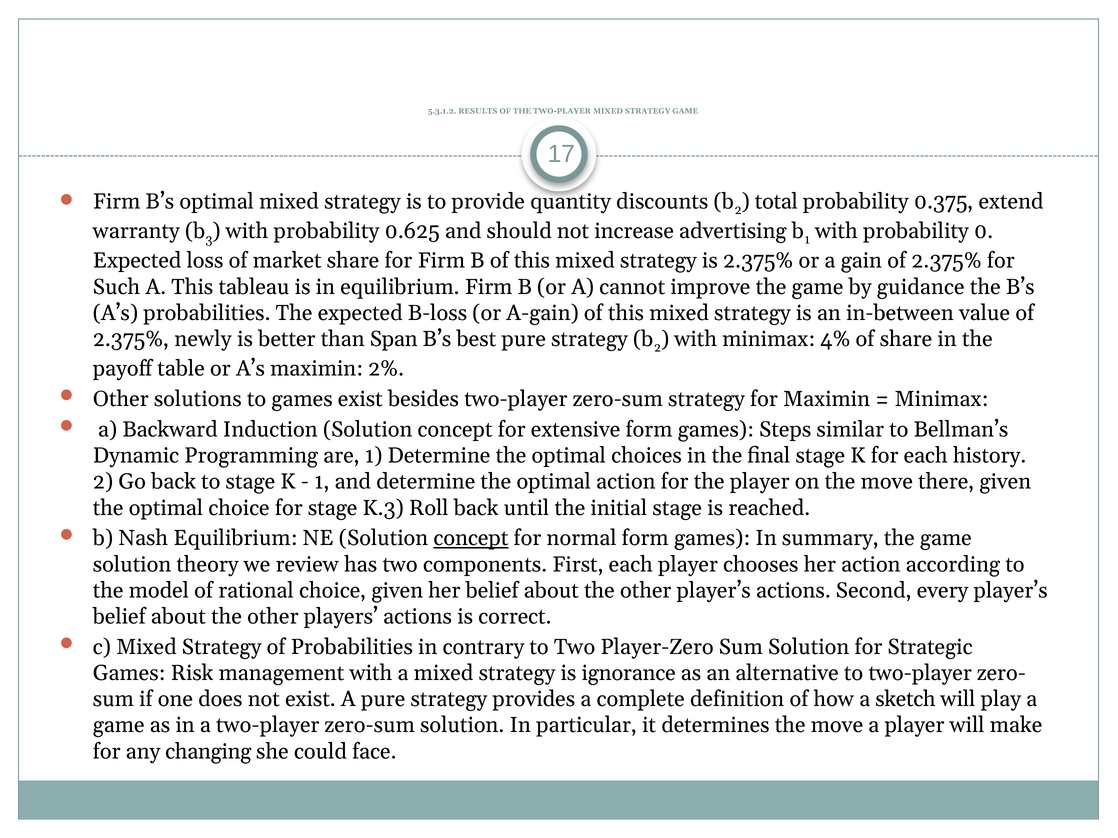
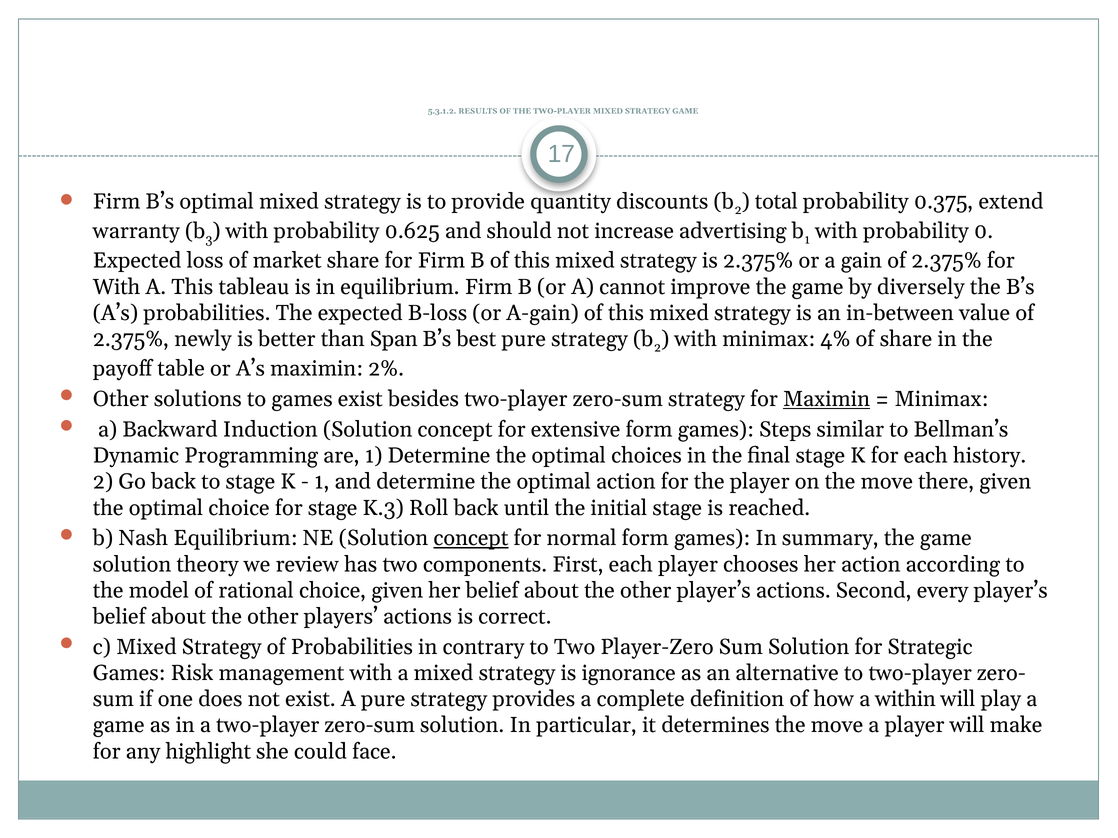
Such at (117, 287): Such -> With
guidance: guidance -> diversely
Maximin at (827, 399) underline: none -> present
sketch: sketch -> within
changing: changing -> highlight
